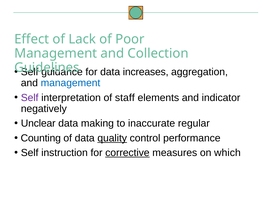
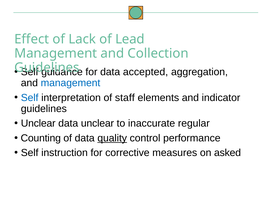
Poor: Poor -> Lead
increases: increases -> accepted
Self at (30, 98) colour: purple -> blue
negatively at (44, 109): negatively -> guidelines
data making: making -> unclear
corrective underline: present -> none
which: which -> asked
